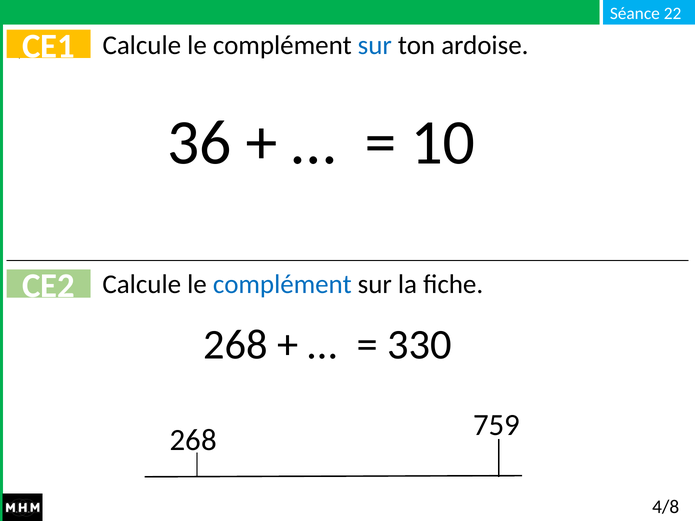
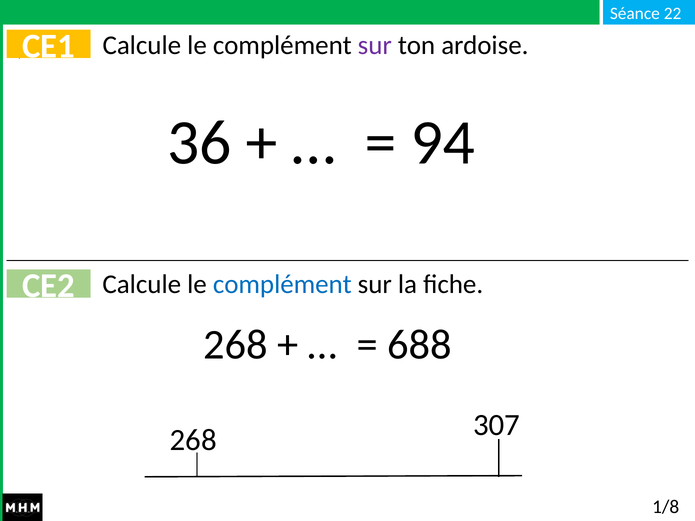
sur at (375, 46) colour: blue -> purple
10: 10 -> 94
330: 330 -> 688
759: 759 -> 307
4/8: 4/8 -> 1/8
